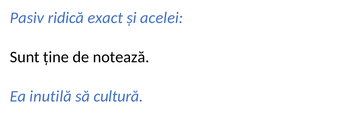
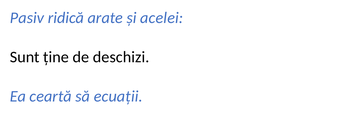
exact: exact -> arate
notează: notează -> deschizi
inutilă: inutilă -> ceartă
cultură: cultură -> ecuații
